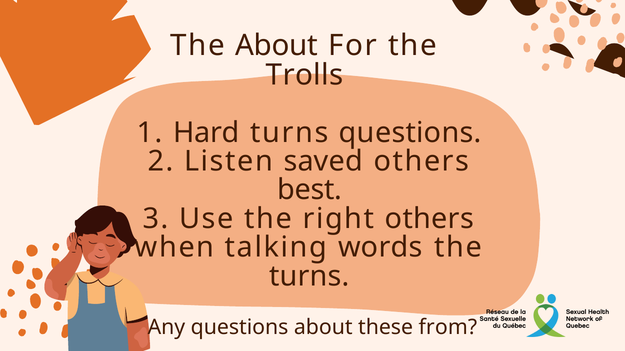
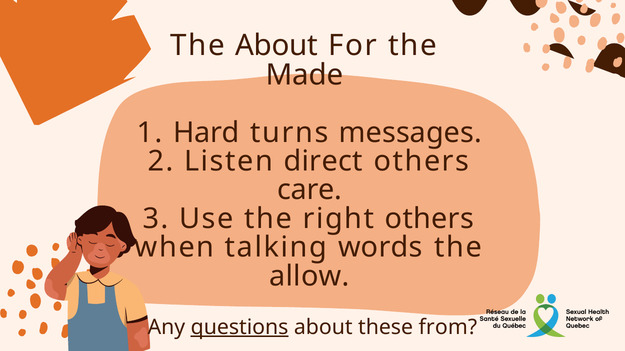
Trolls: Trolls -> Made
turns questions: questions -> messages
saved: saved -> direct
best: best -> care
turns at (309, 277): turns -> allow
questions at (240, 328) underline: none -> present
